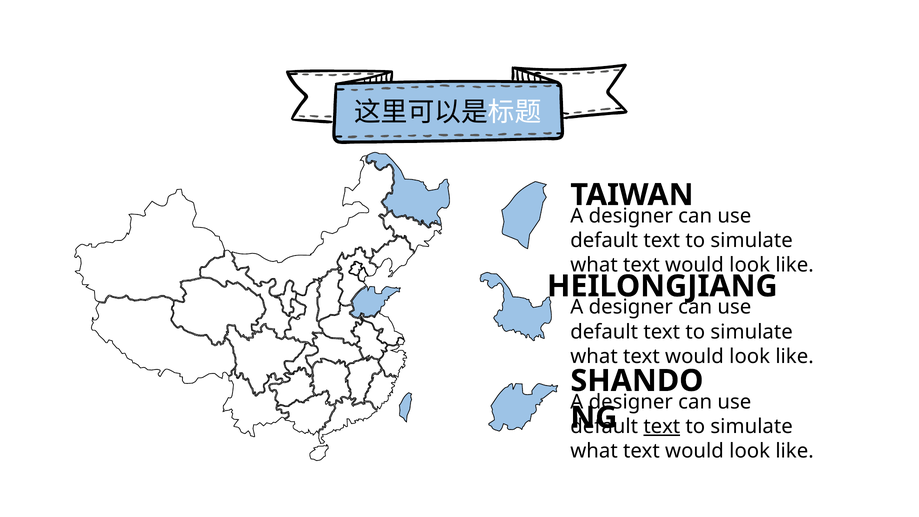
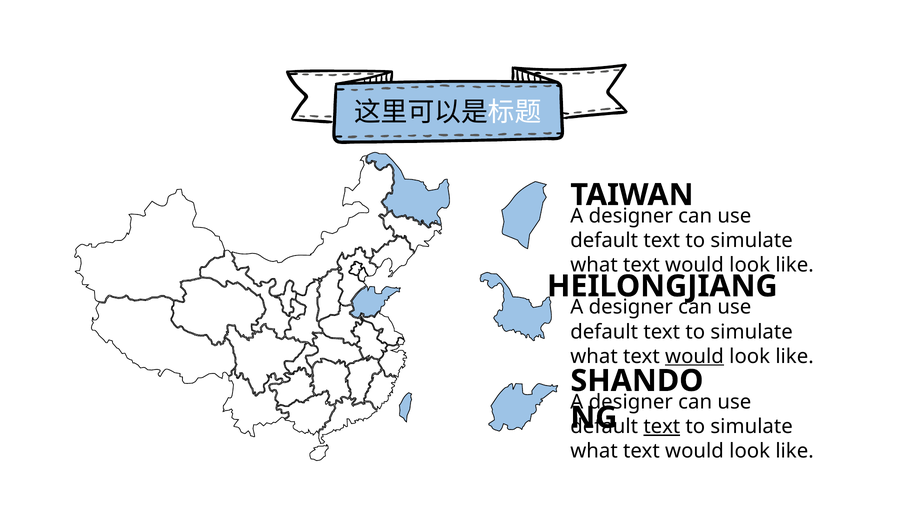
would at (694, 356) underline: none -> present
